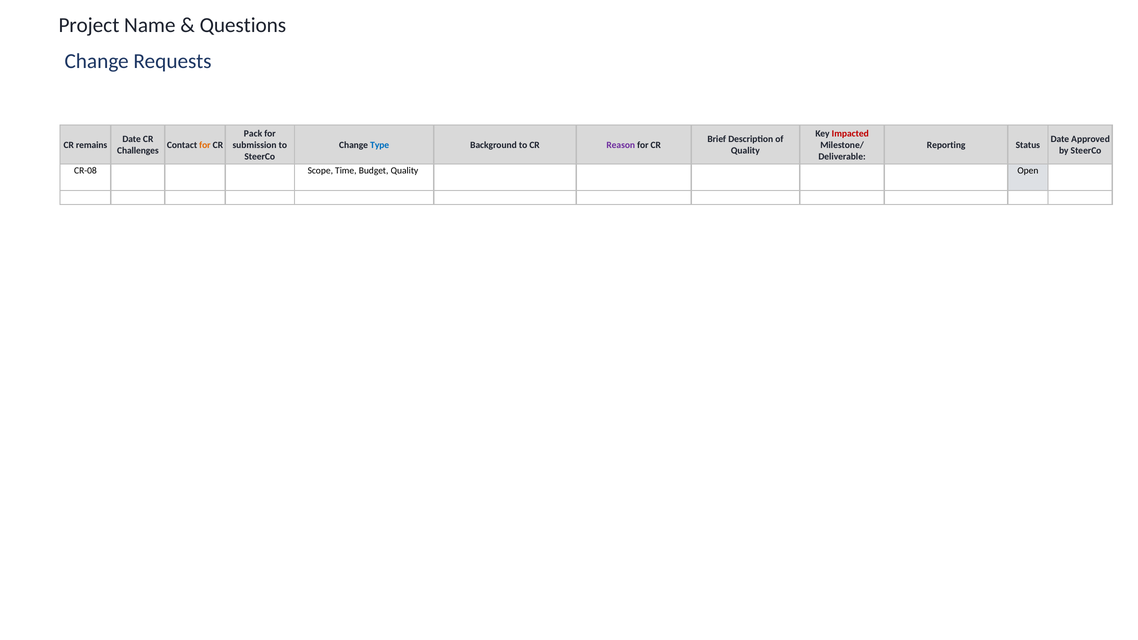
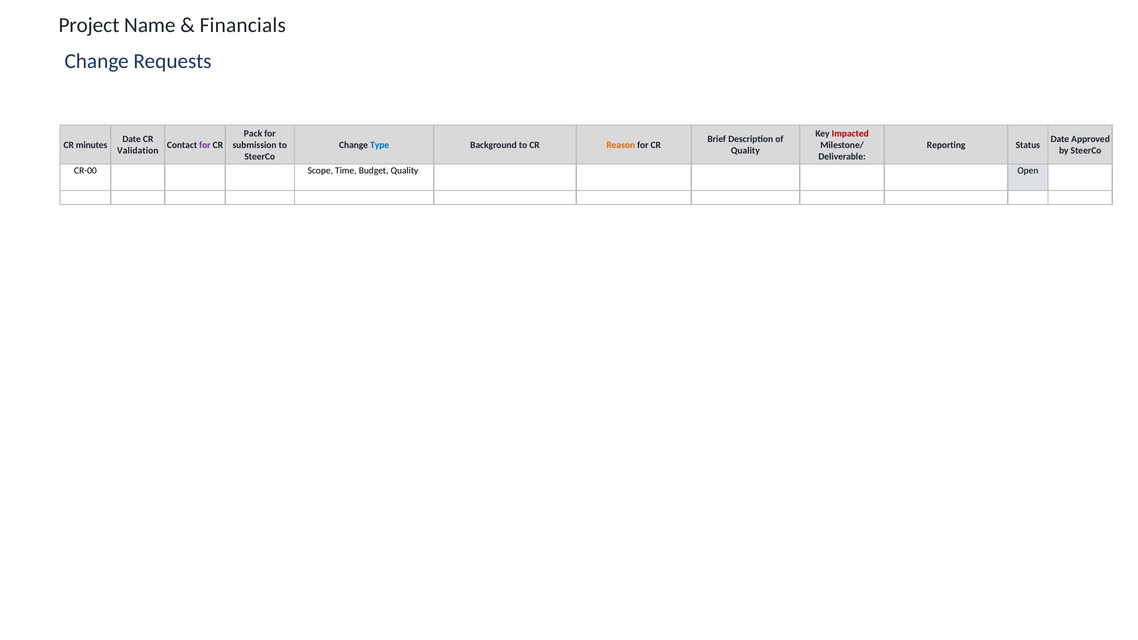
Questions: Questions -> Financials
remains: remains -> minutes
for at (205, 145) colour: orange -> purple
Reason colour: purple -> orange
Challenges: Challenges -> Validation
CR-08: CR-08 -> CR-00
